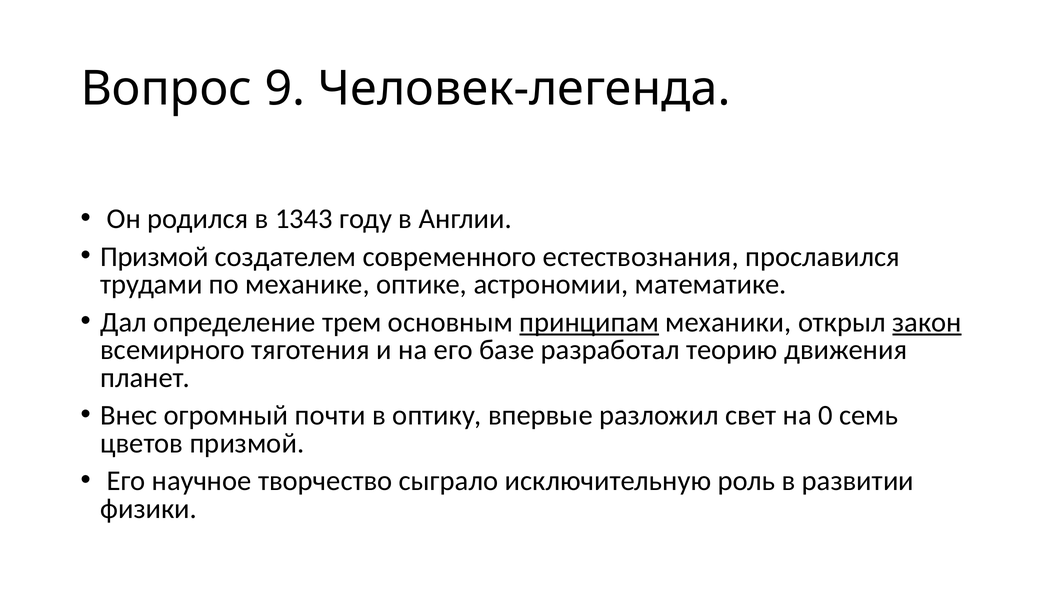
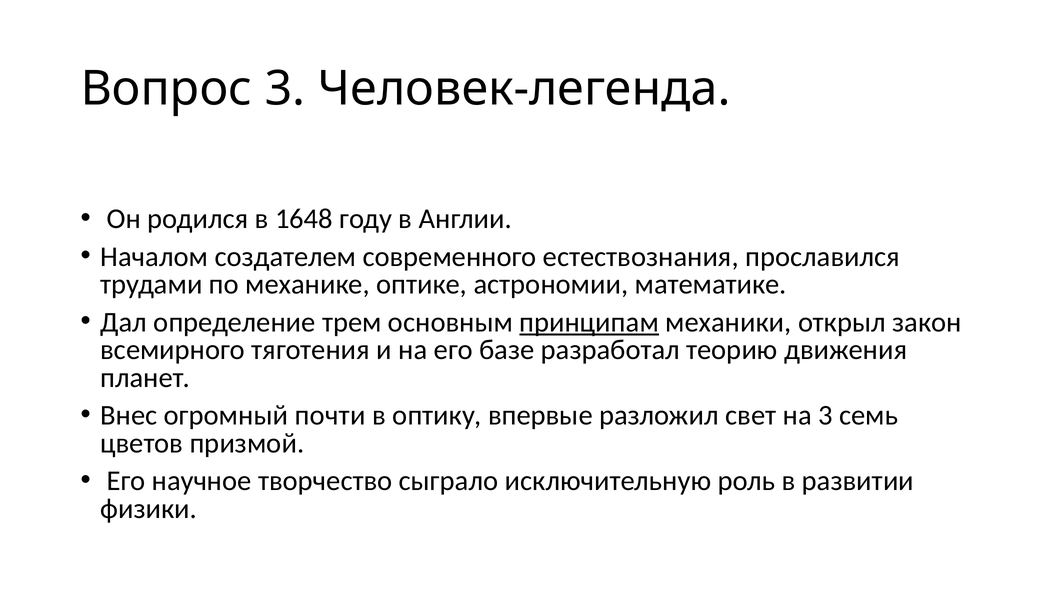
Вопрос 9: 9 -> 3
1343: 1343 -> 1648
Призмой at (154, 257): Призмой -> Началом
закон underline: present -> none
на 0: 0 -> 3
